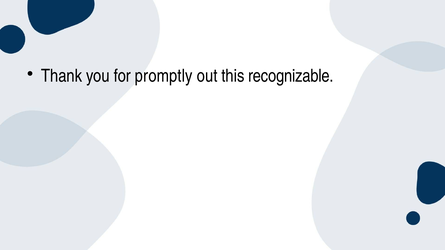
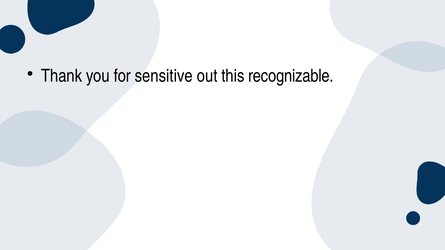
promptly: promptly -> sensitive
